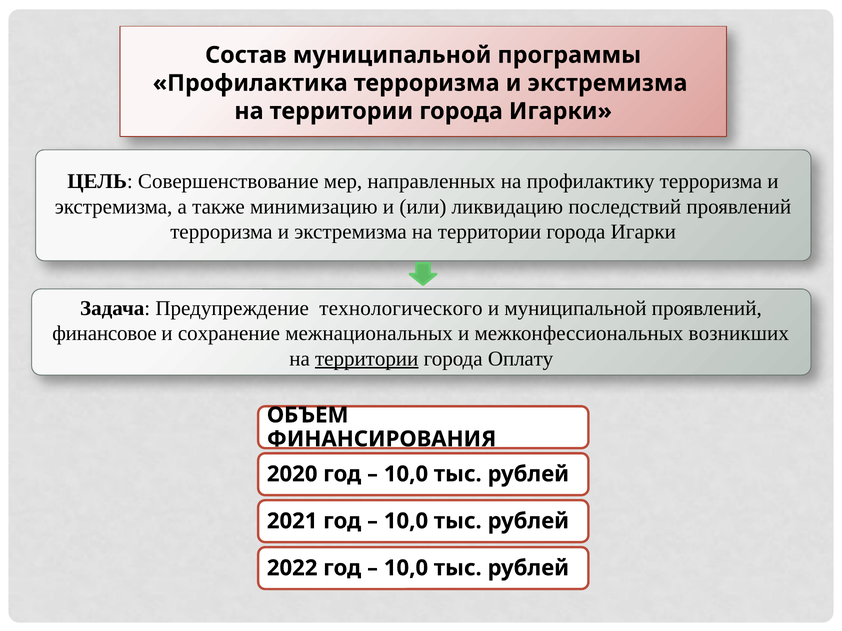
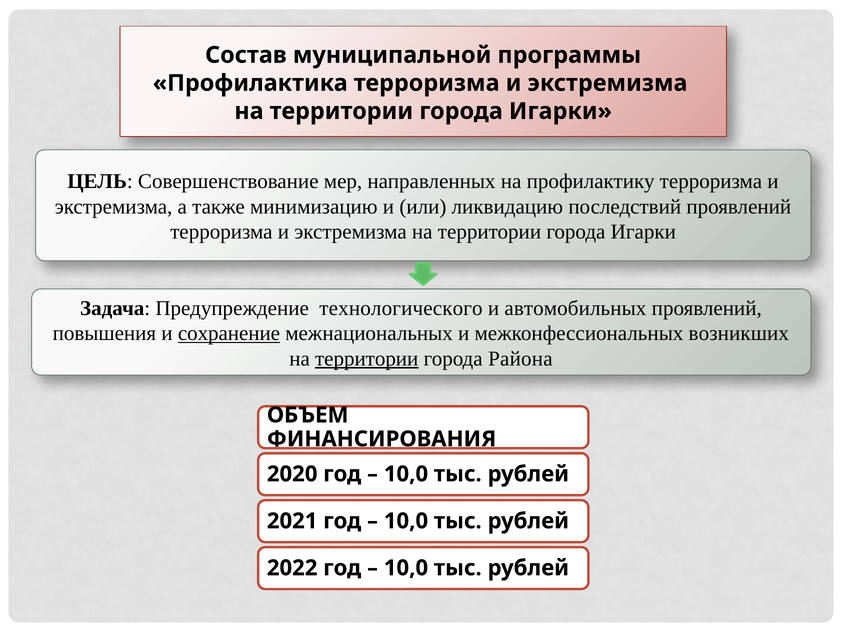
и муниципальной: муниципальной -> автомобильных
финансовое: финансовое -> повышения
сохранение underline: none -> present
Оплату: Оплату -> Района
